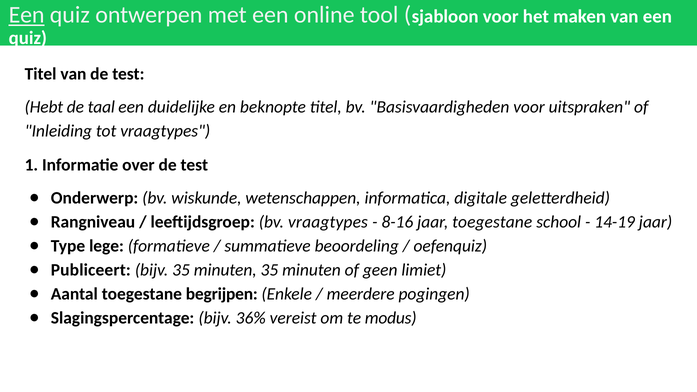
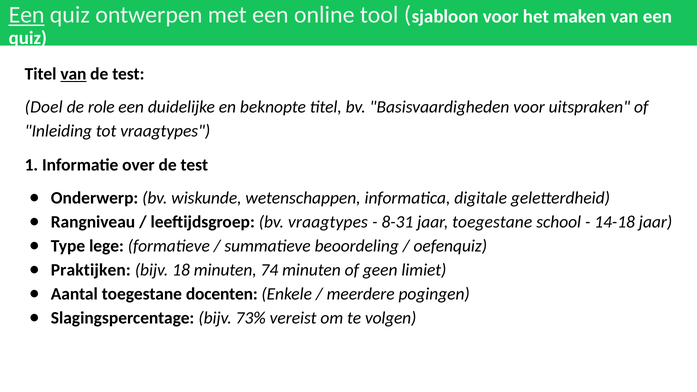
van at (73, 74) underline: none -> present
Hebt: Hebt -> Doel
taal: taal -> role
8-16: 8-16 -> 8-31
14-19: 14-19 -> 14-18
Publiceert: Publiceert -> Praktijken
bijv 35: 35 -> 18
minuten 35: 35 -> 74
begrijpen: begrijpen -> docenten
36%: 36% -> 73%
modus: modus -> volgen
